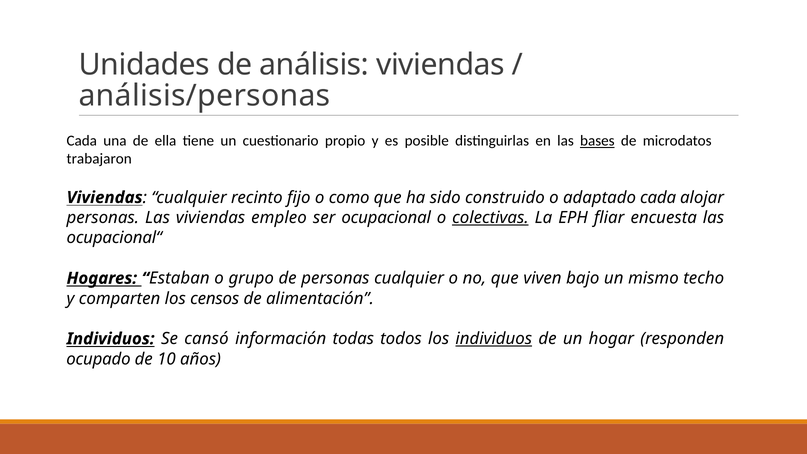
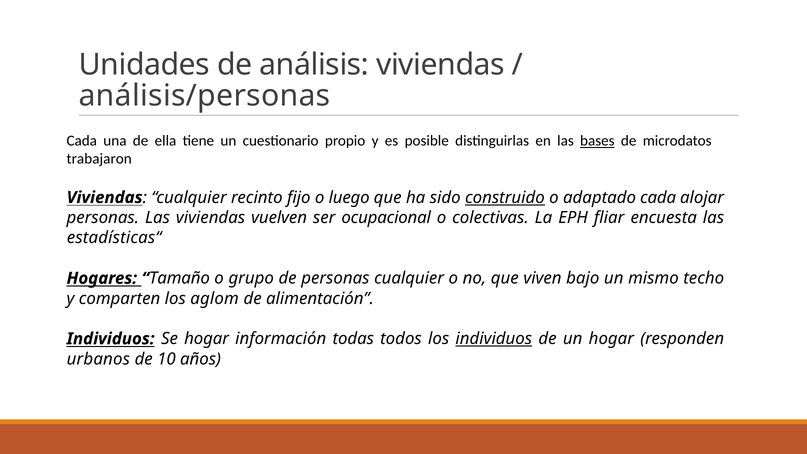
como: como -> luego
construido underline: none -> present
empleo: empleo -> vuelven
colectivas underline: present -> none
ocupacional“: ocupacional“ -> estadísticas“
Estaban: Estaban -> Tamaño
censos: censos -> aglom
Se cansó: cansó -> hogar
ocupado: ocupado -> urbanos
